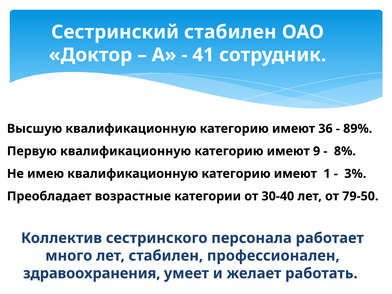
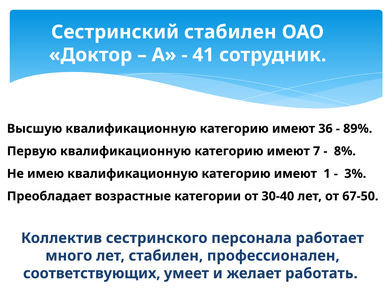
9: 9 -> 7
79-50: 79-50 -> 67-50
здравоохранения: здравоохранения -> соответствующих
